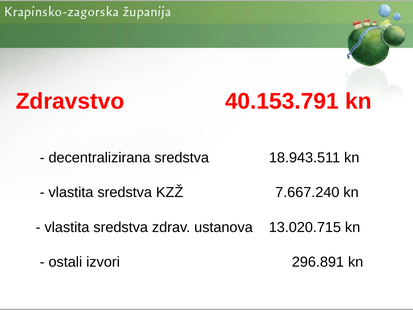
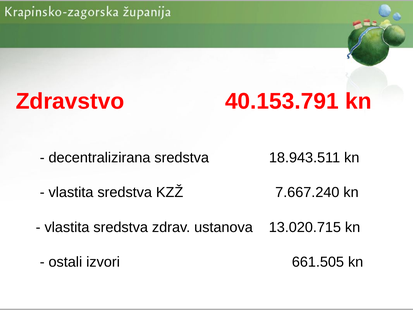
296.891: 296.891 -> 661.505
